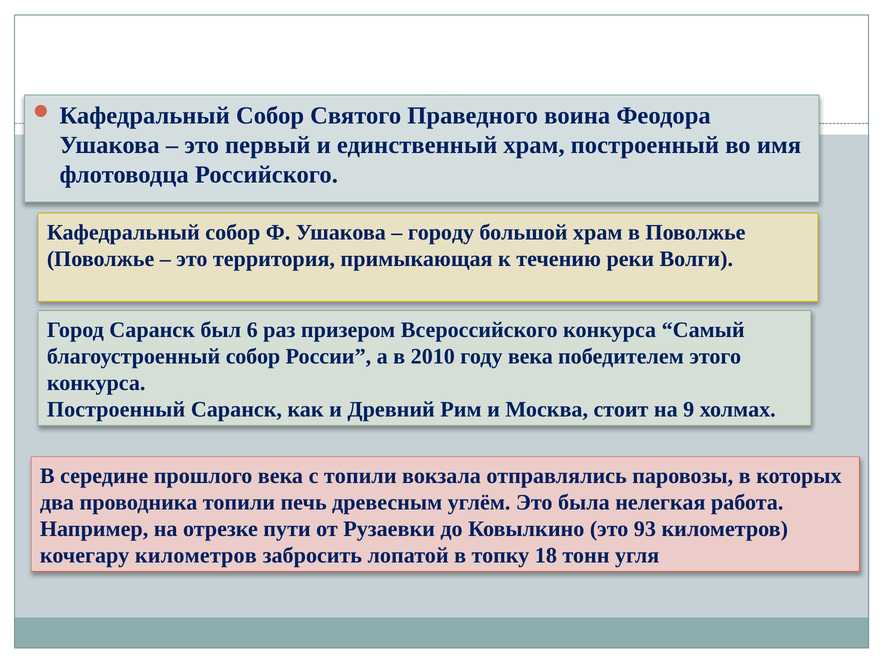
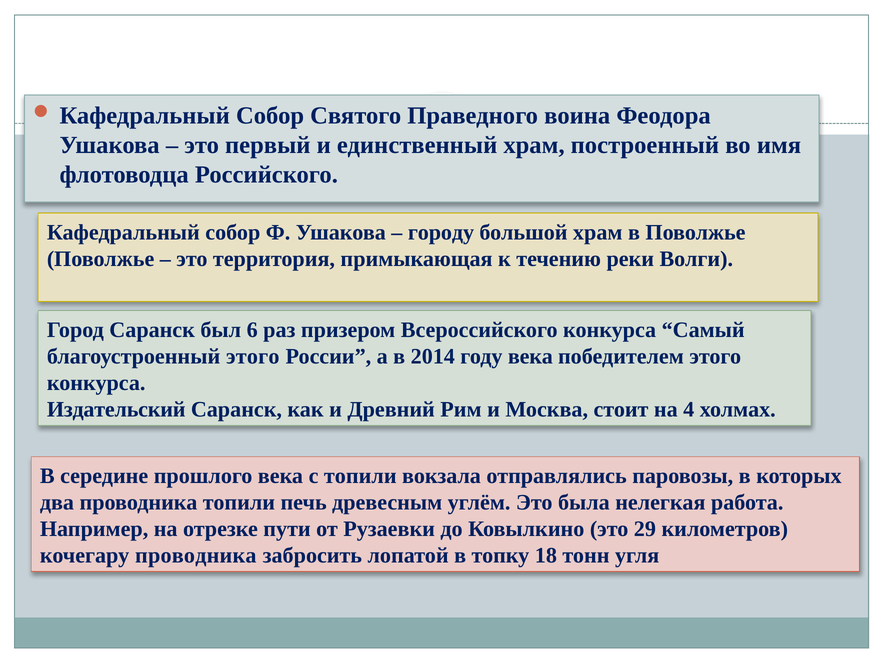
благоустроенный собор: собор -> этого
2010: 2010 -> 2014
Построенный at (116, 409): Построенный -> Издательский
9: 9 -> 4
93: 93 -> 29
кочегару километров: километров -> проводника
